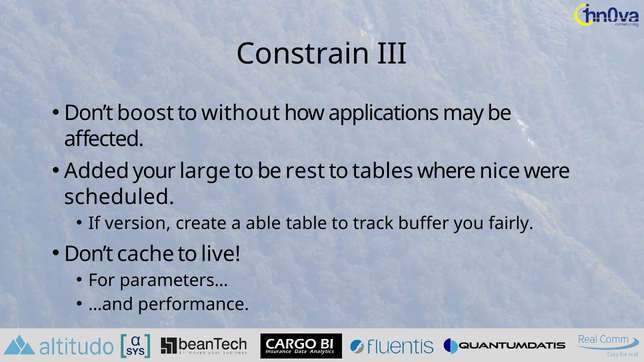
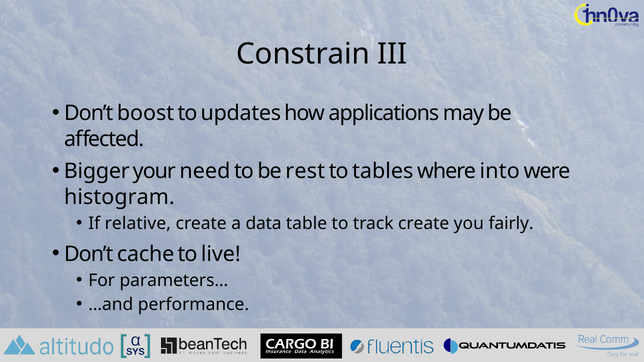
without: without -> updates
Added: Added -> Bigger
large: large -> need
nice: nice -> into
scheduled: scheduled -> histogram
version: version -> relative
able: able -> data
track buffer: buffer -> create
